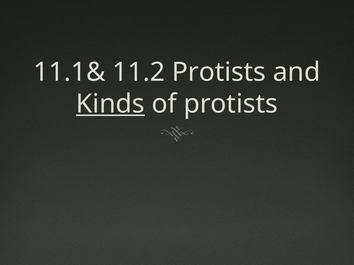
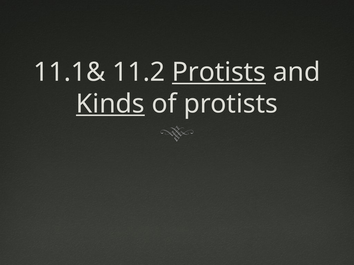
Protists at (219, 72) underline: none -> present
